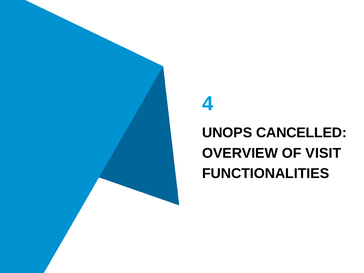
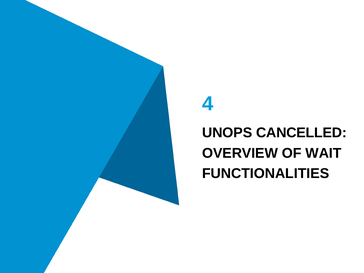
VISIT: VISIT -> WAIT
